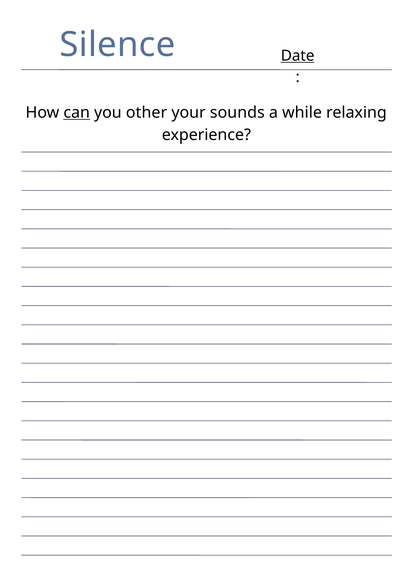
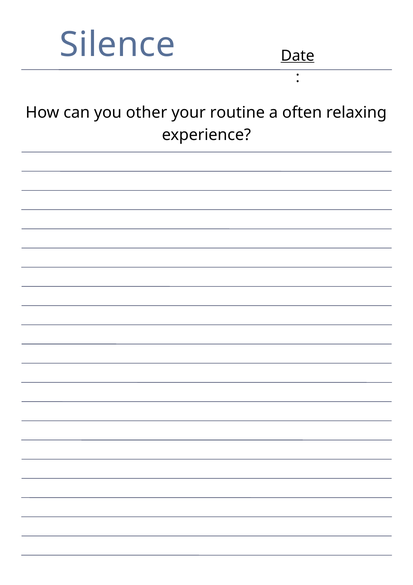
can underline: present -> none
sounds: sounds -> routine
while: while -> often
